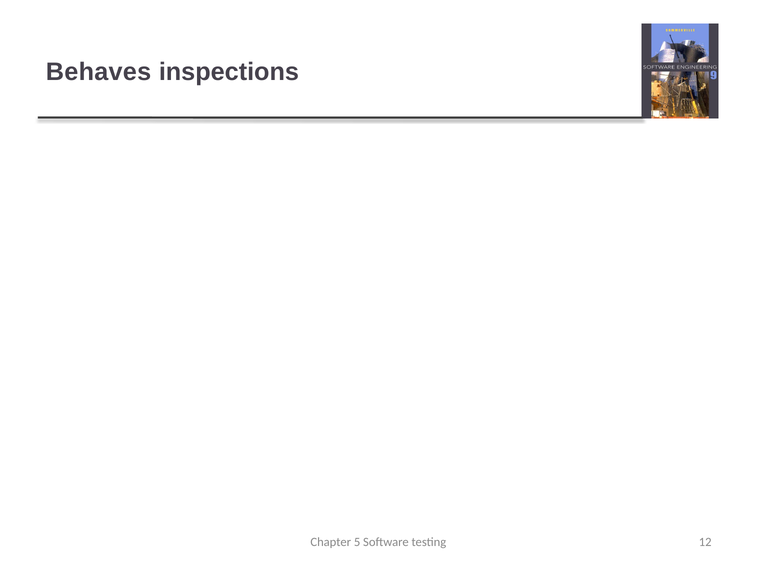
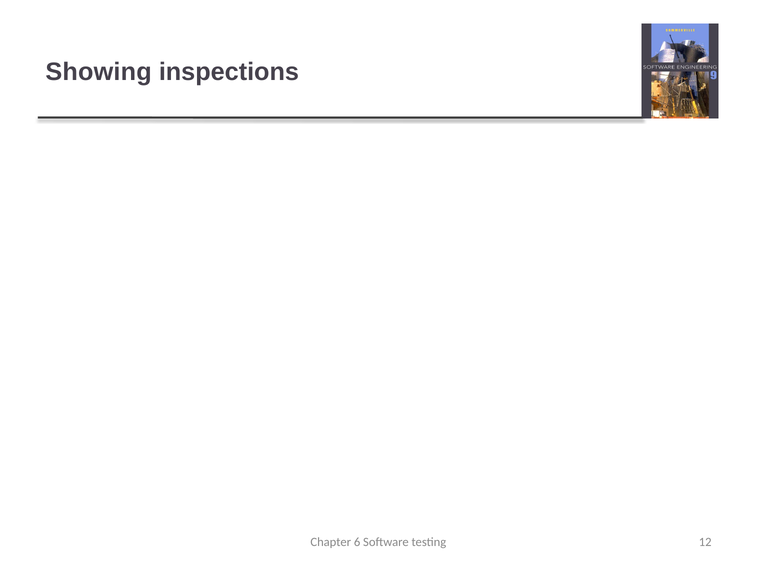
Behaves: Behaves -> Showing
5: 5 -> 6
